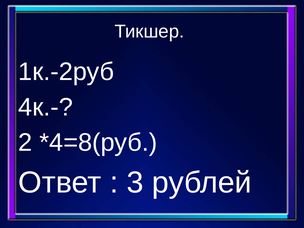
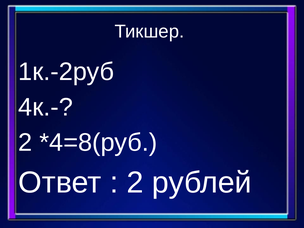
3 at (135, 182): 3 -> 2
